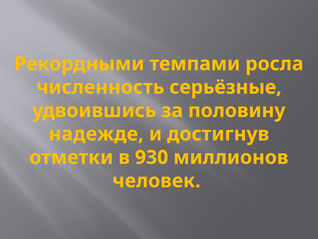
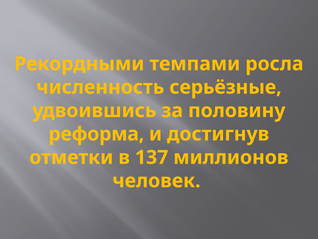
надежде: надежде -> реформа
930: 930 -> 137
